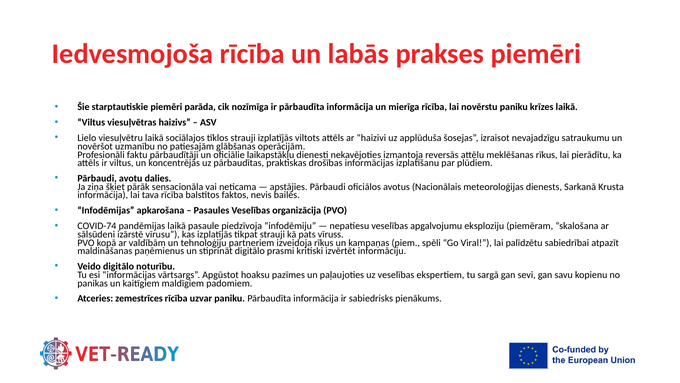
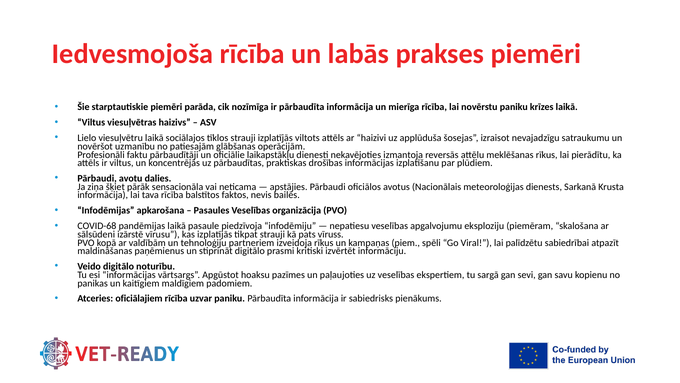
COVID-74: COVID-74 -> COVID-68
zemestrīces: zemestrīces -> oficiālajiem
